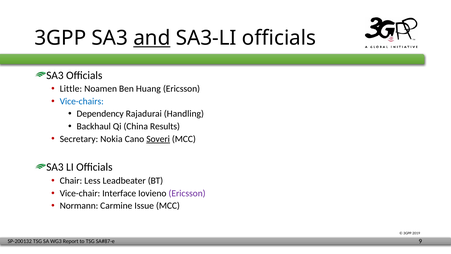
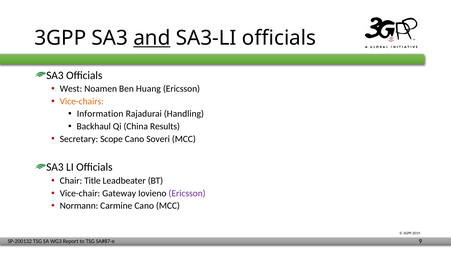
Little: Little -> West
Vice-chairs colour: blue -> orange
Dependency: Dependency -> Information
Nokia: Nokia -> Scope
Soveri underline: present -> none
Less: Less -> Title
Interface: Interface -> Gateway
Carmine Issue: Issue -> Cano
